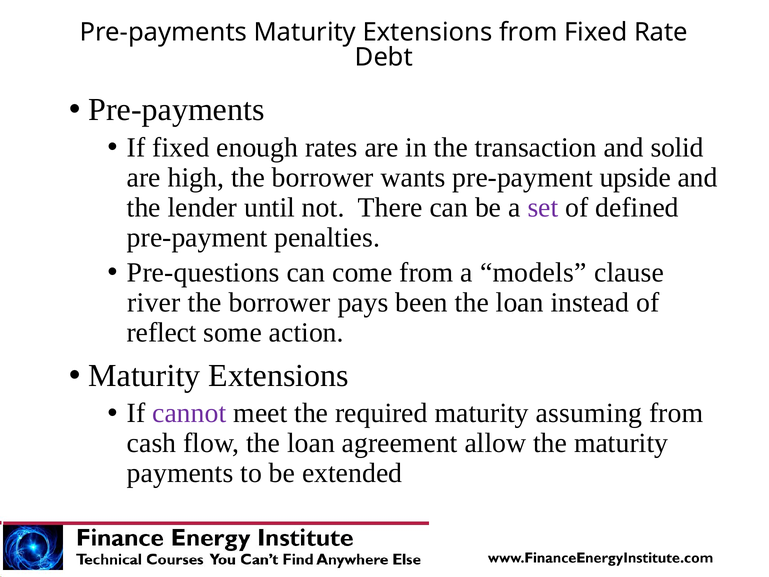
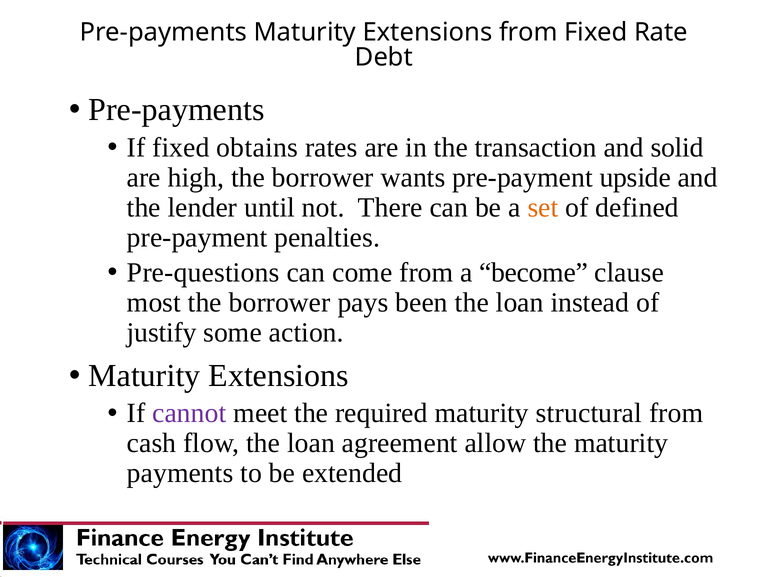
enough: enough -> obtains
set colour: purple -> orange
models: models -> become
river: river -> most
reflect: reflect -> justify
assuming: assuming -> structural
